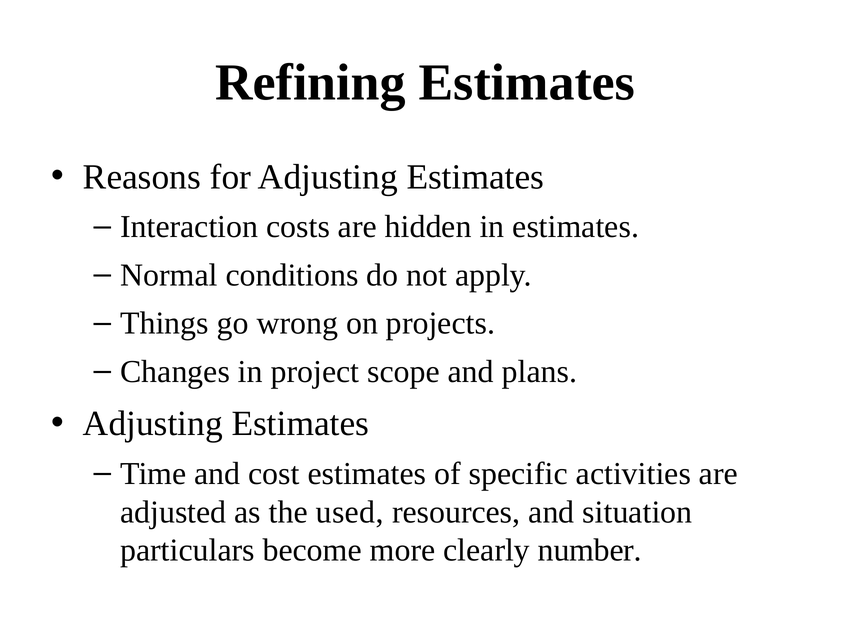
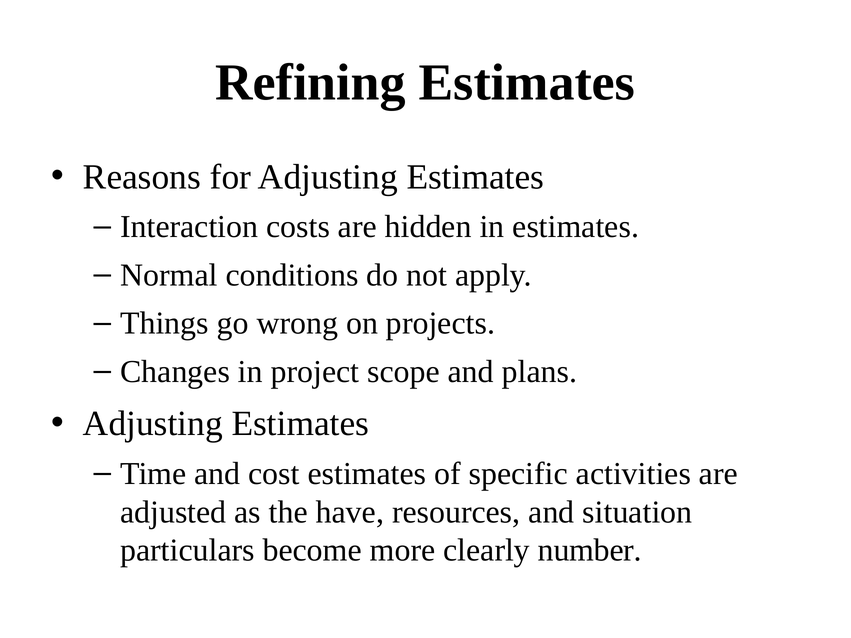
used: used -> have
